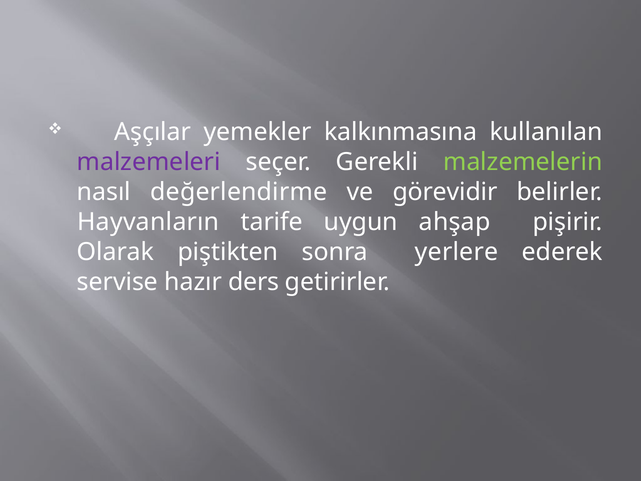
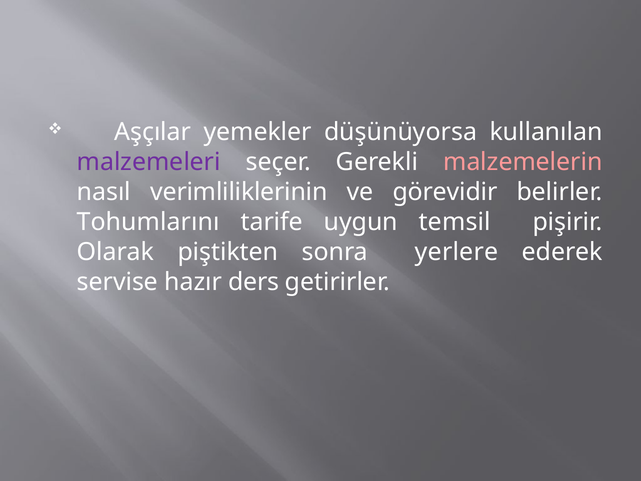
kalkınmasına: kalkınmasına -> düşünüyorsa
malzemelerin colour: light green -> pink
değerlendirme: değerlendirme -> verimliliklerinin
Hayvanların: Hayvanların -> Tohumlarını
ahşap: ahşap -> temsil
